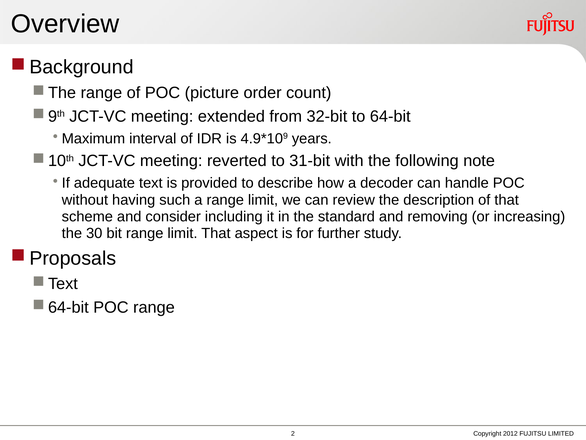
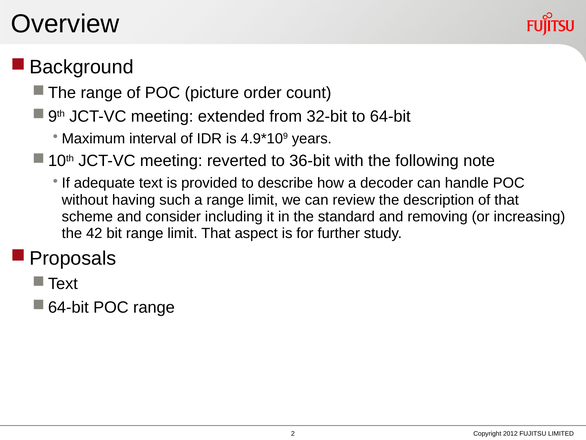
31-bit: 31-bit -> 36-bit
30: 30 -> 42
